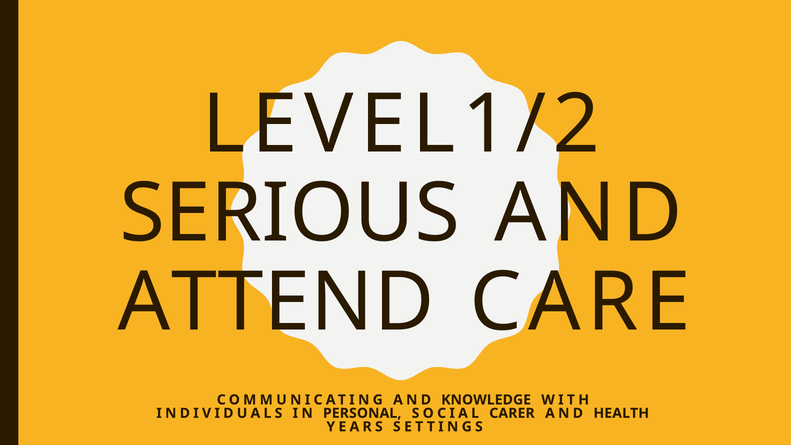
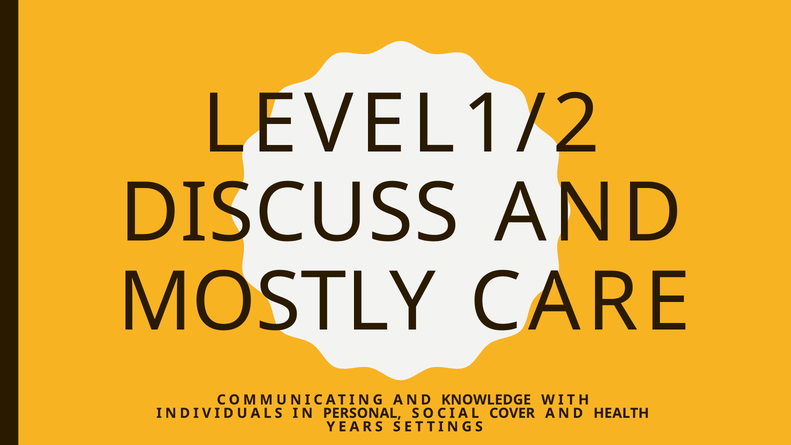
SERIOUS: SERIOUS -> DISCUSS
ATTEND: ATTEND -> MOSTLY
CARER: CARER -> COVER
